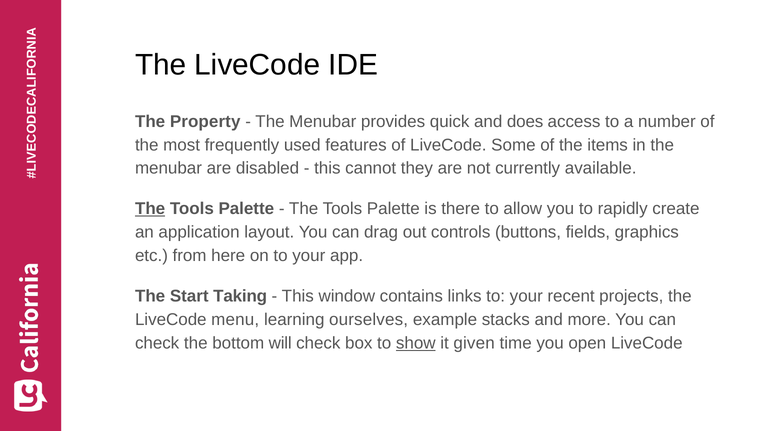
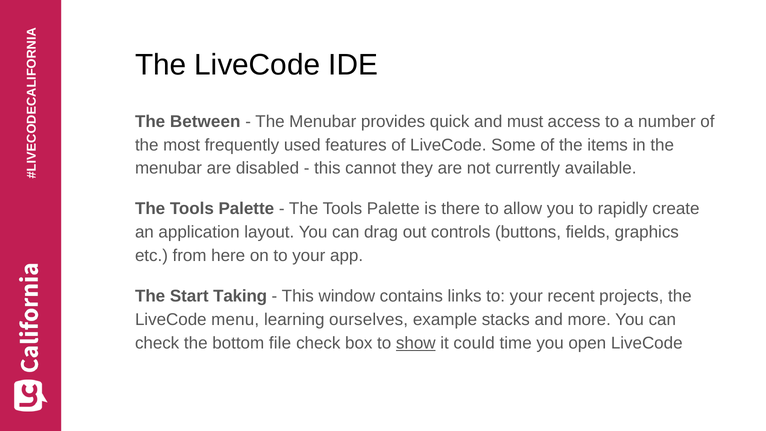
Property: Property -> Between
does: does -> must
The at (150, 209) underline: present -> none
will: will -> file
given: given -> could
